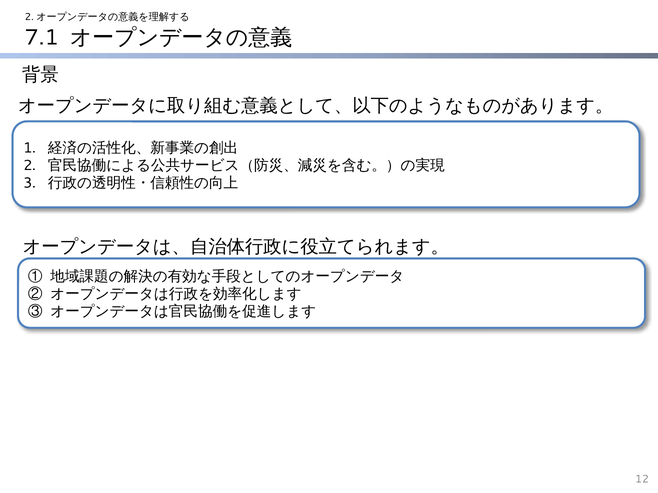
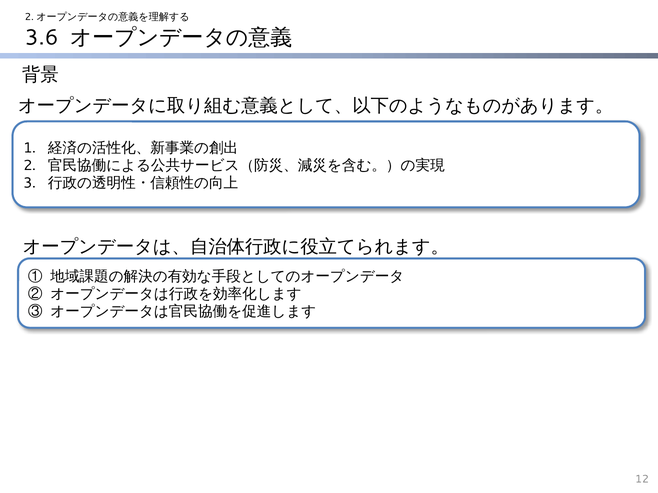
7.1: 7.1 -> 3.6
